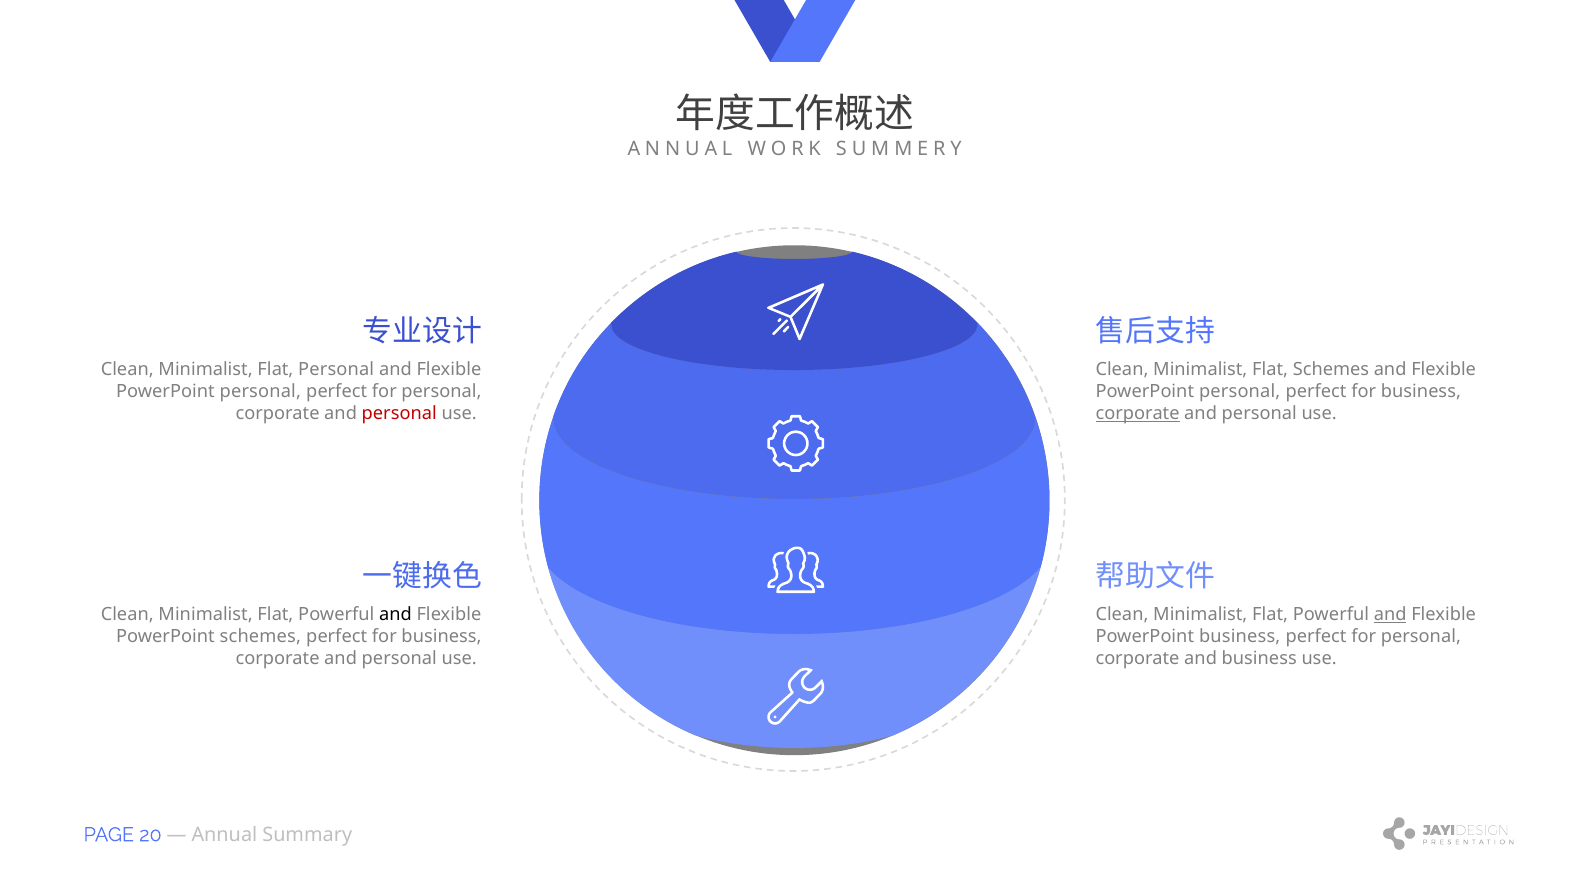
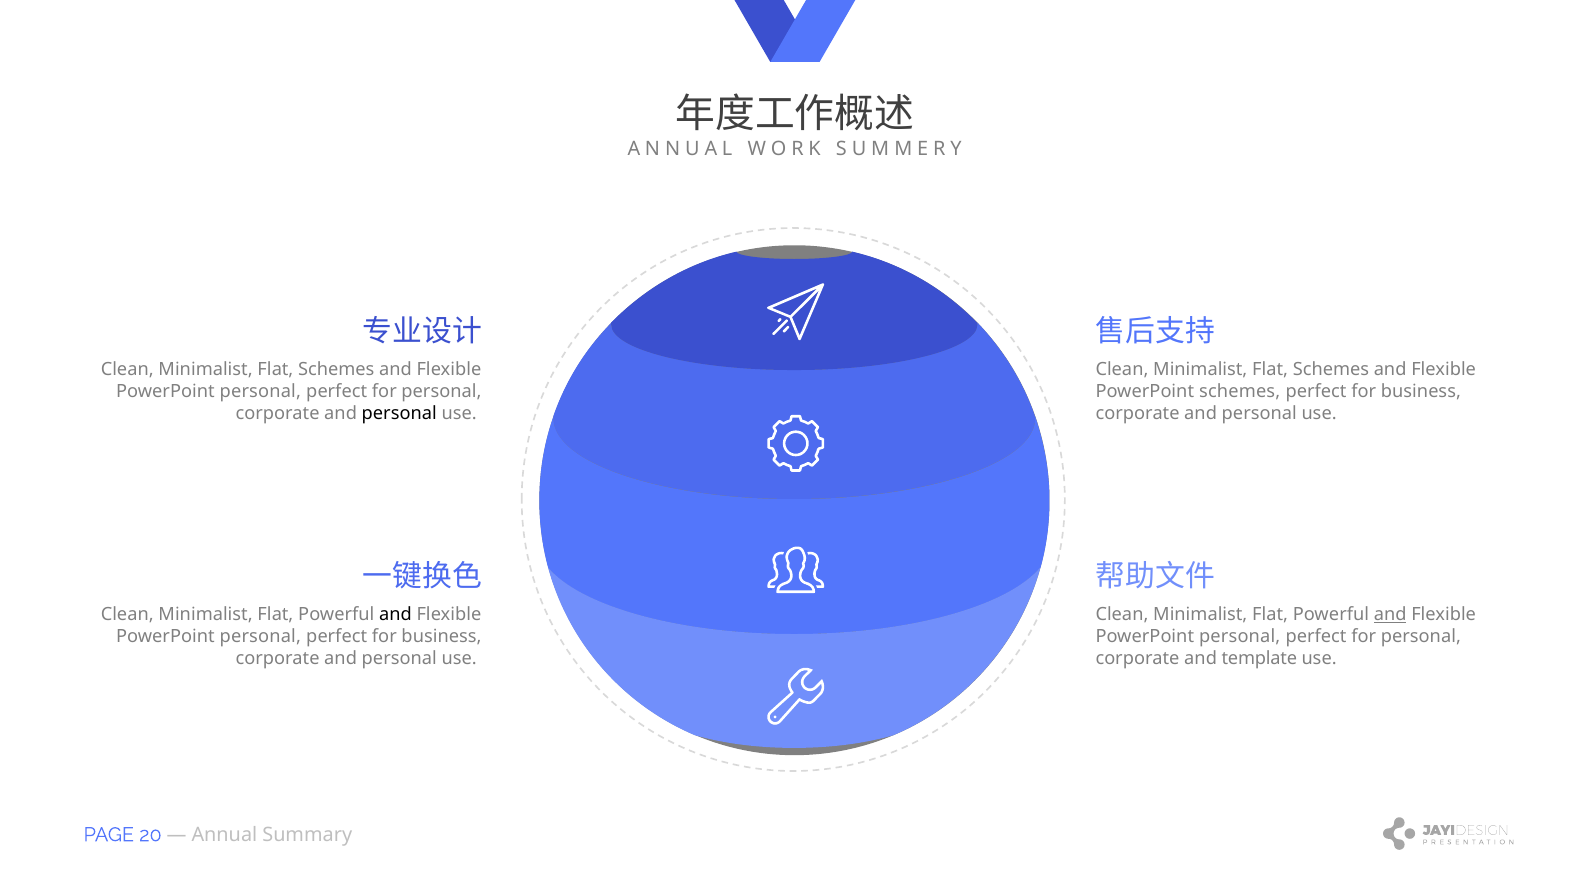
Personal at (336, 370): Personal -> Schemes
personal at (1240, 392): personal -> schemes
personal at (399, 413) colour: red -> black
corporate at (1138, 413) underline: present -> none
schemes at (260, 637): schemes -> personal
business at (1240, 637): business -> personal
and business: business -> template
